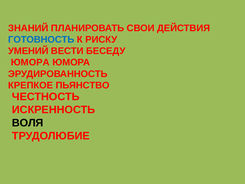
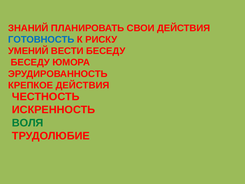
ЮМОРА at (30, 62): ЮМОРА -> БЕСЕДУ
КРЕПКОЕ ПЬЯНСТВО: ПЬЯНСТВО -> ДЕЙСТВИЯ
ВОЛЯ colour: black -> green
